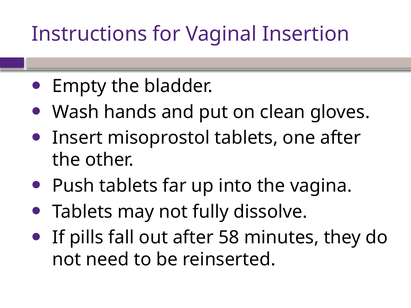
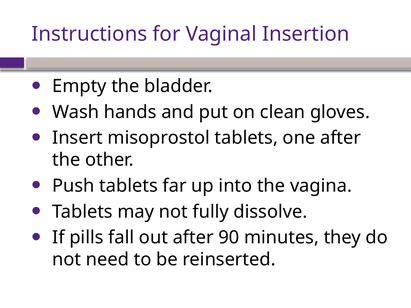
58: 58 -> 90
